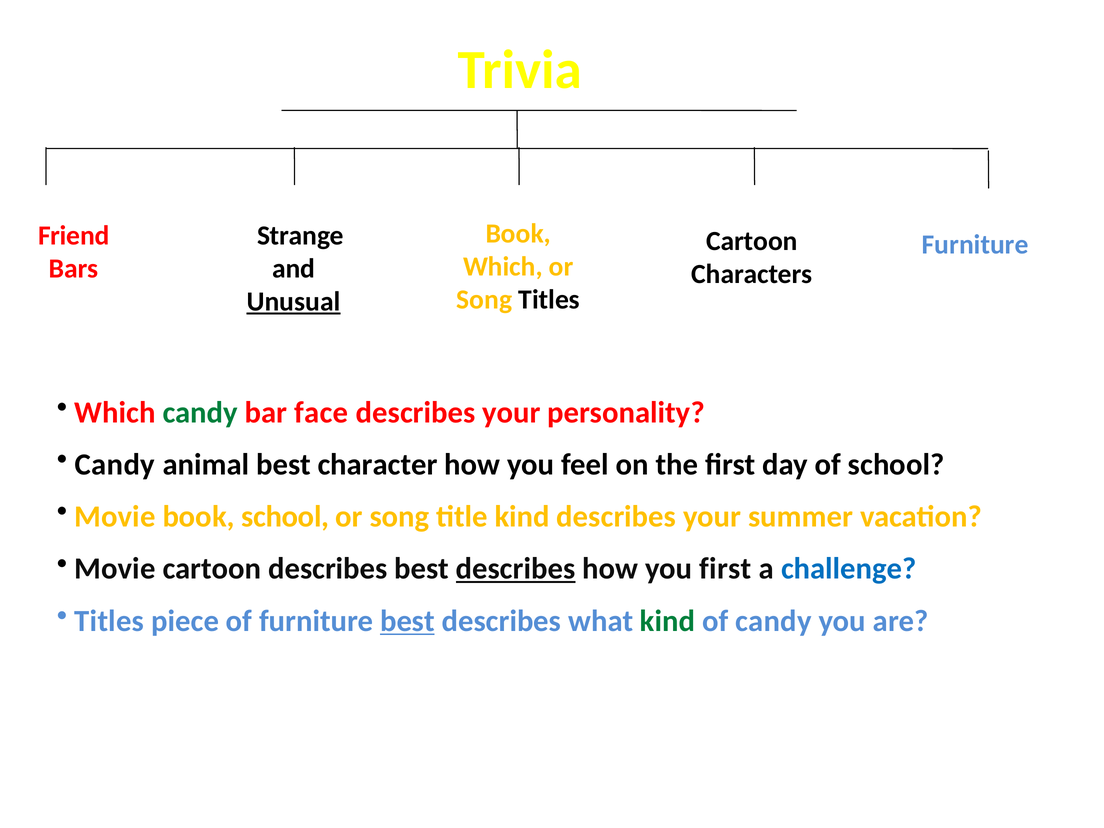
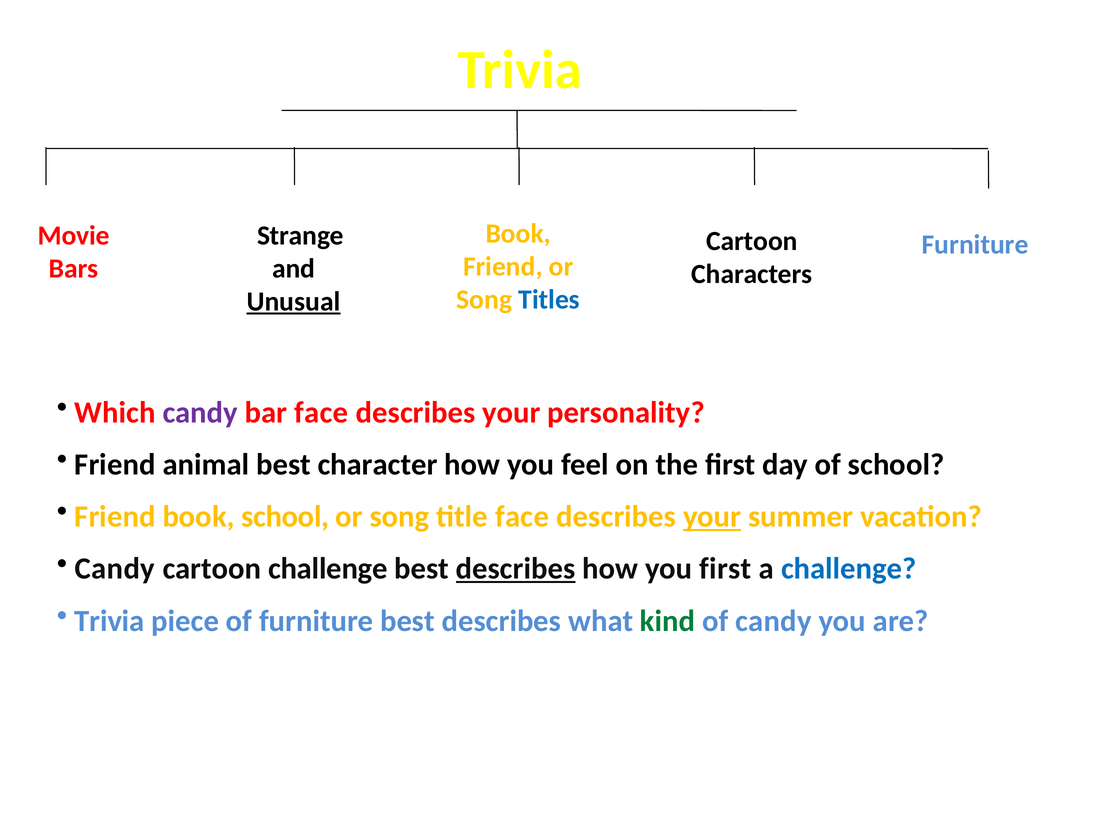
Friend: Friend -> Movie
Which at (503, 267): Which -> Friend
Titles at (549, 300) colour: black -> blue
candy at (200, 412) colour: green -> purple
Candy at (115, 465): Candy -> Friend
Movie at (115, 517): Movie -> Friend
title kind: kind -> face
your at (712, 517) underline: none -> present
Movie at (115, 569): Movie -> Candy
cartoon describes: describes -> challenge
Titles at (109, 621): Titles -> Trivia
best at (407, 621) underline: present -> none
